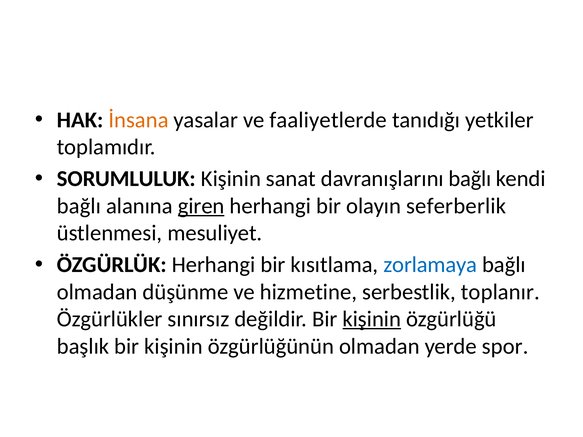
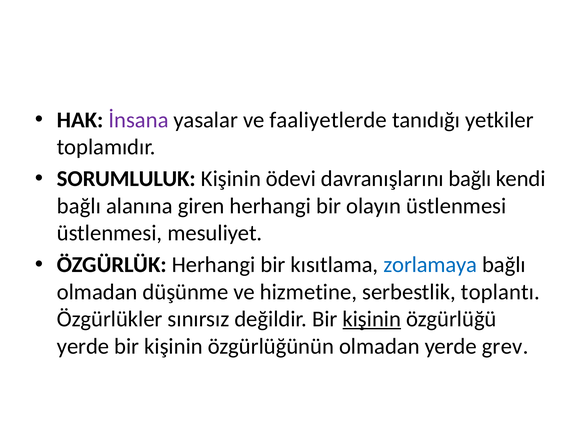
İnsana colour: orange -> purple
sanat: sanat -> ödevi
giren underline: present -> none
olayın seferberlik: seferberlik -> üstlenmesi
toplanır: toplanır -> toplantı
başlık at (83, 346): başlık -> yerde
spor: spor -> grev
